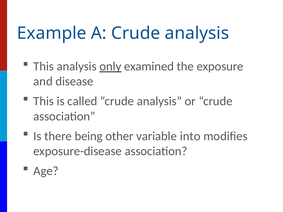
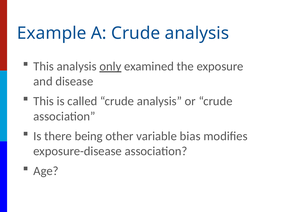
into: into -> bias
